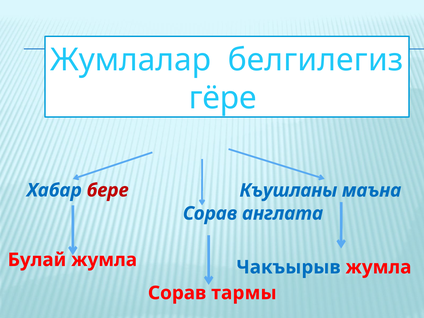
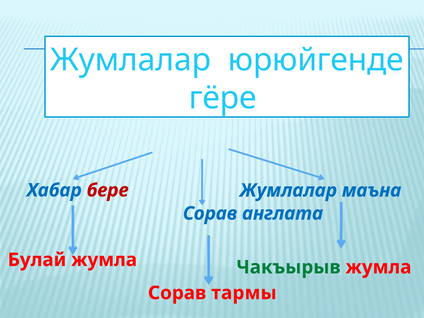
белгилегиз: белгилегиз -> юрюйгенде
Къушланы at (288, 190): Къушланы -> Жумлалар
Чакъырыв colour: blue -> green
